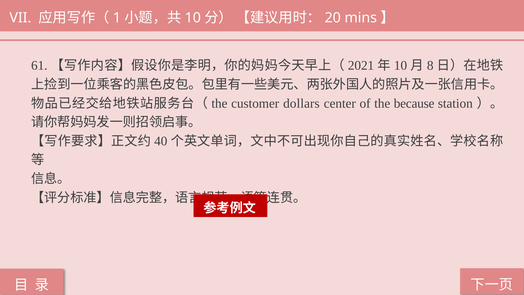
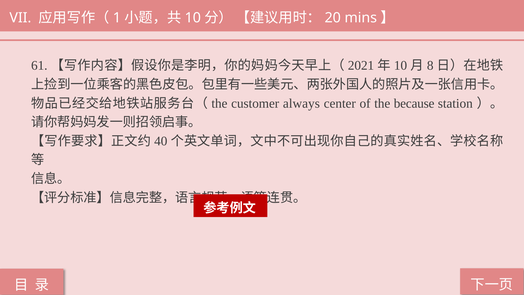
dollars: dollars -> always
